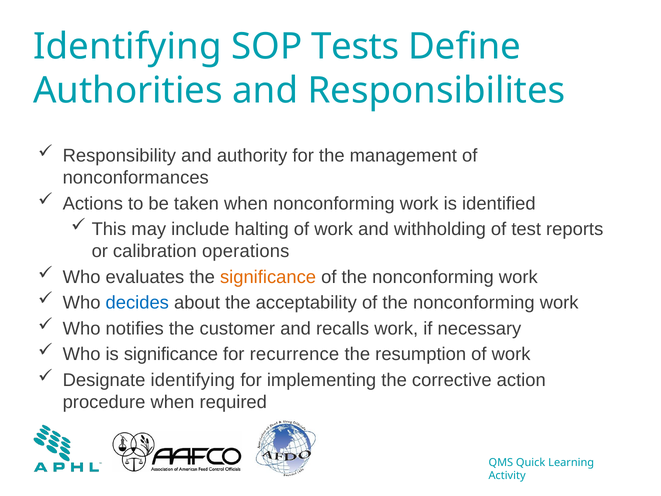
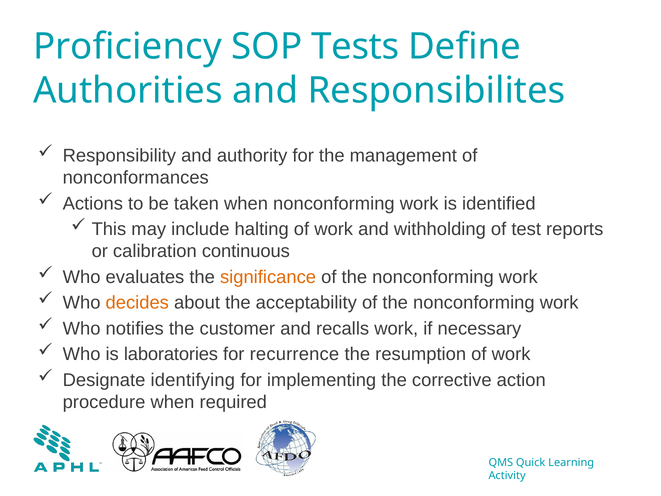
Identifying at (127, 47): Identifying -> Proficiency
operations: operations -> continuous
decides colour: blue -> orange
is significance: significance -> laboratories
